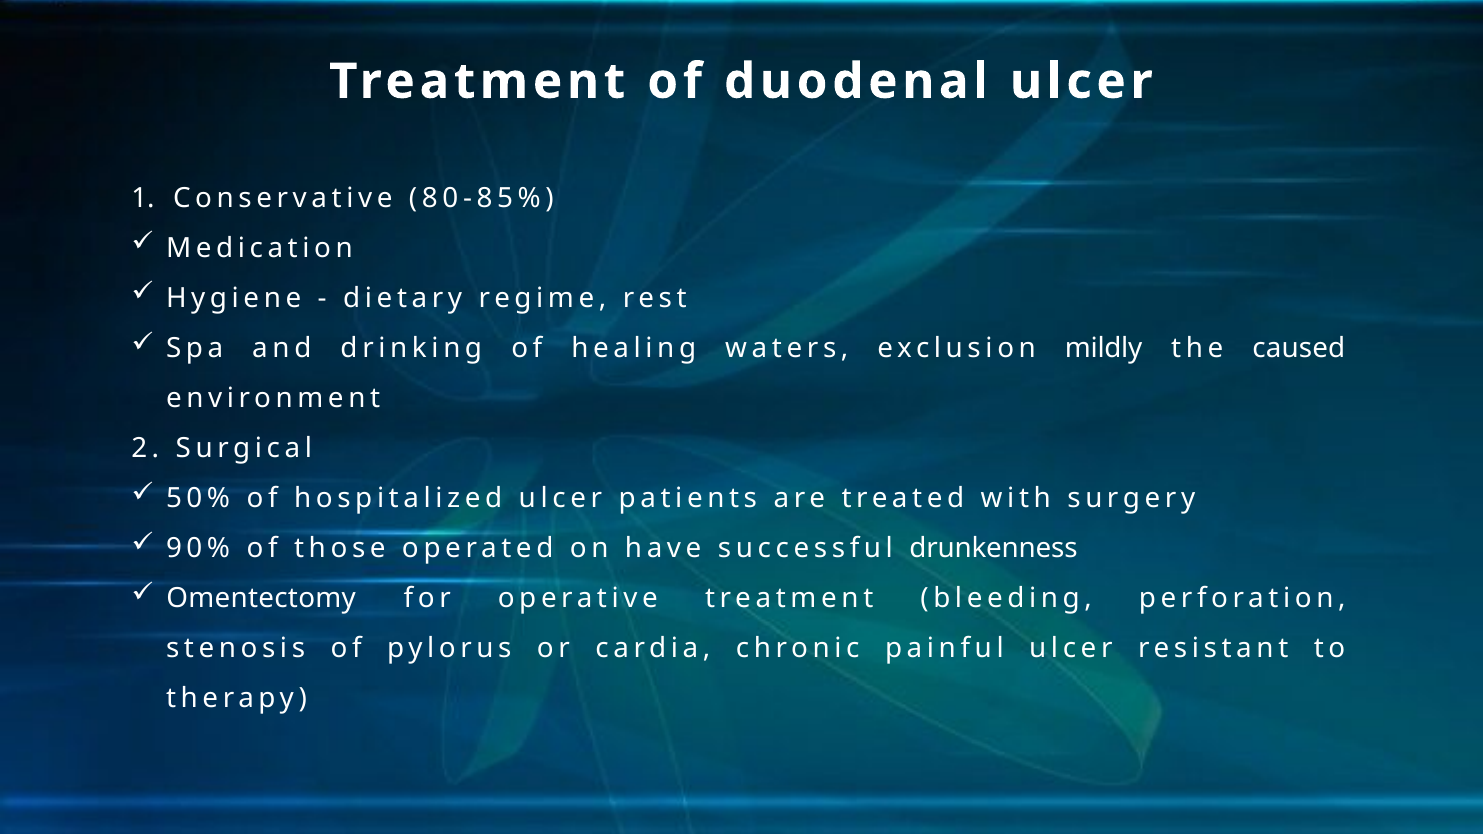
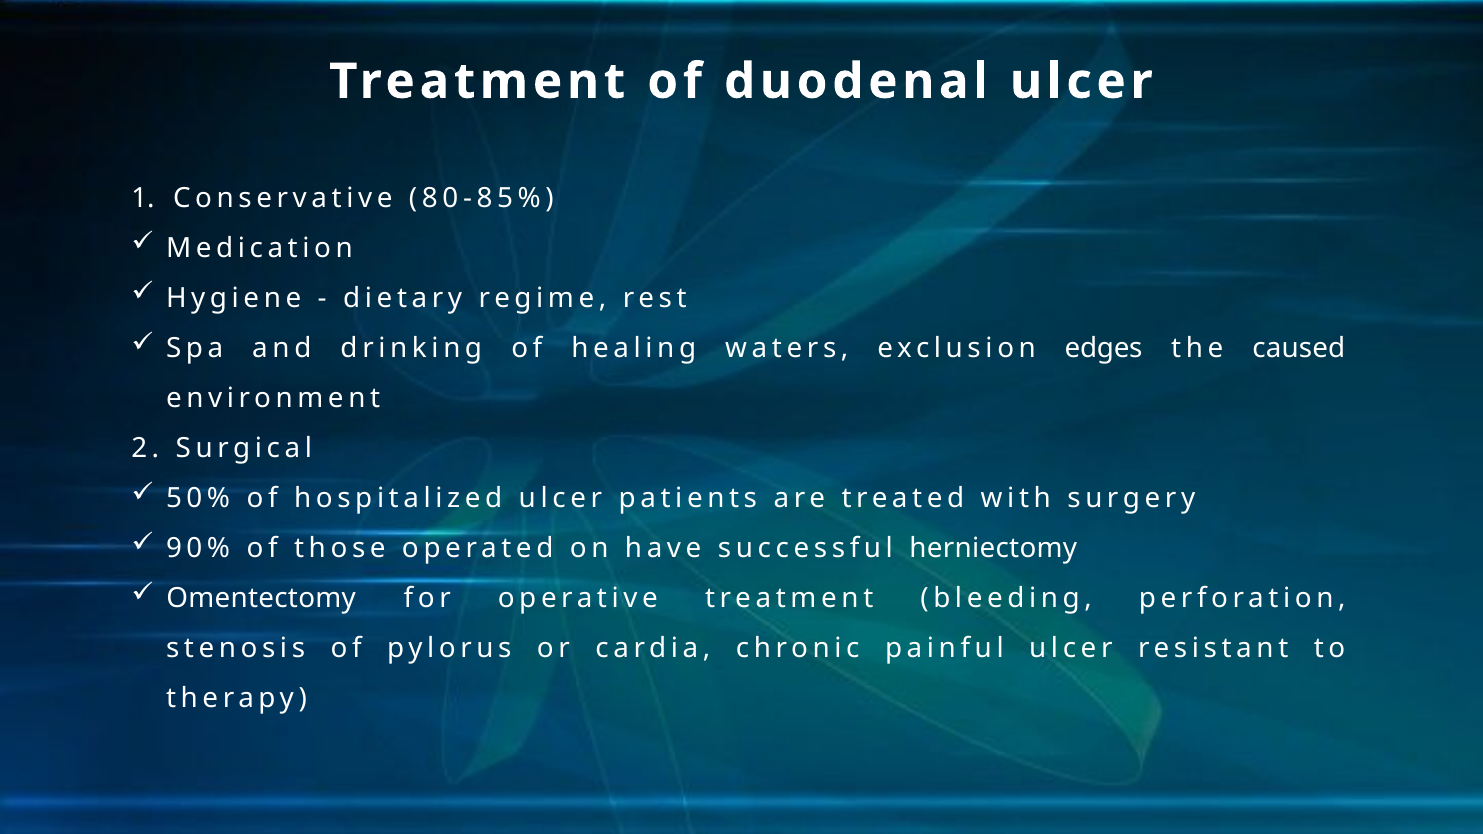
mildly: mildly -> edges
drunkenness: drunkenness -> herniectomy
